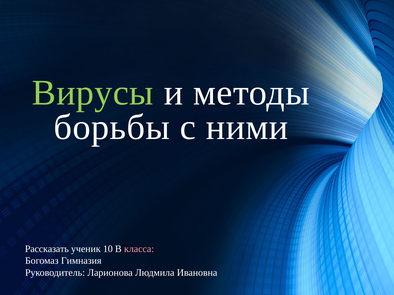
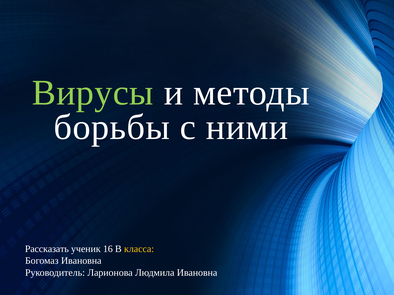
10: 10 -> 16
класса colour: pink -> yellow
Богомаз Гимназия: Гимназия -> Ивановна
